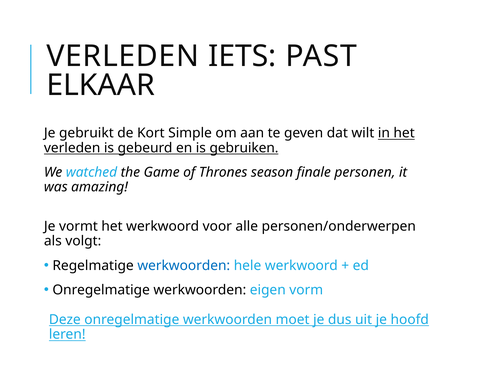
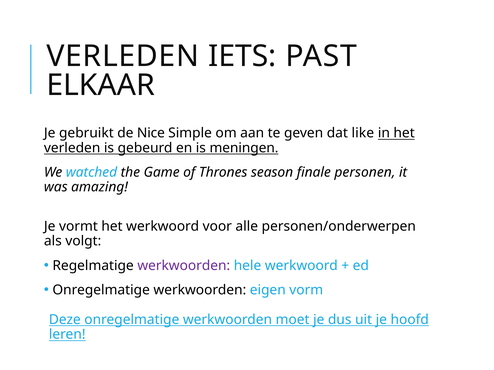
Kort: Kort -> Nice
wilt: wilt -> like
gebruiken: gebruiken -> meningen
werkwoorden at (184, 266) colour: blue -> purple
